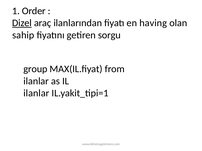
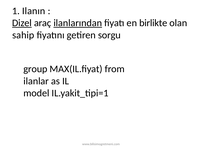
Order: Order -> Ilanın
ilanlarından underline: none -> present
having: having -> birlikte
ilanlar at (36, 93): ilanlar -> model
